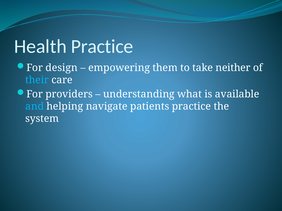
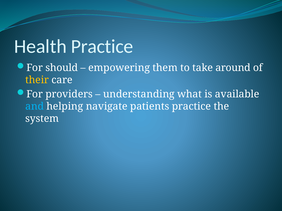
design: design -> should
neither: neither -> around
their colour: light blue -> yellow
